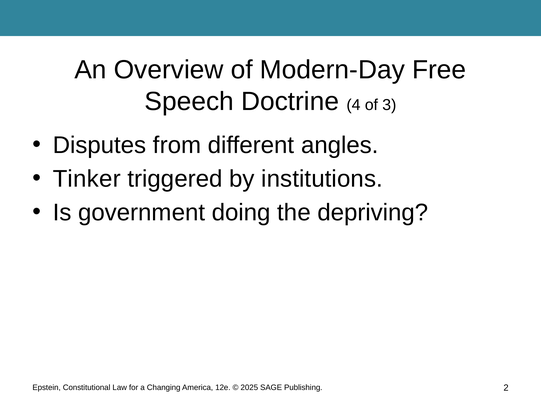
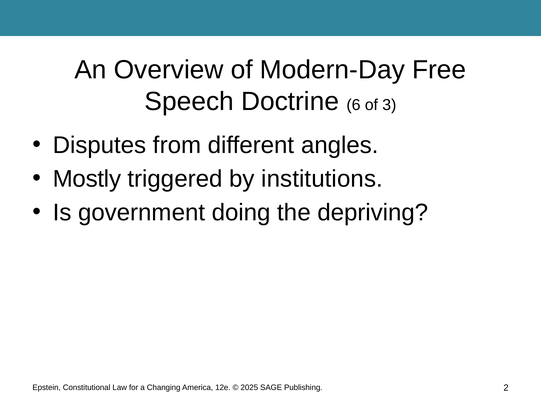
4: 4 -> 6
Tinker: Tinker -> Mostly
